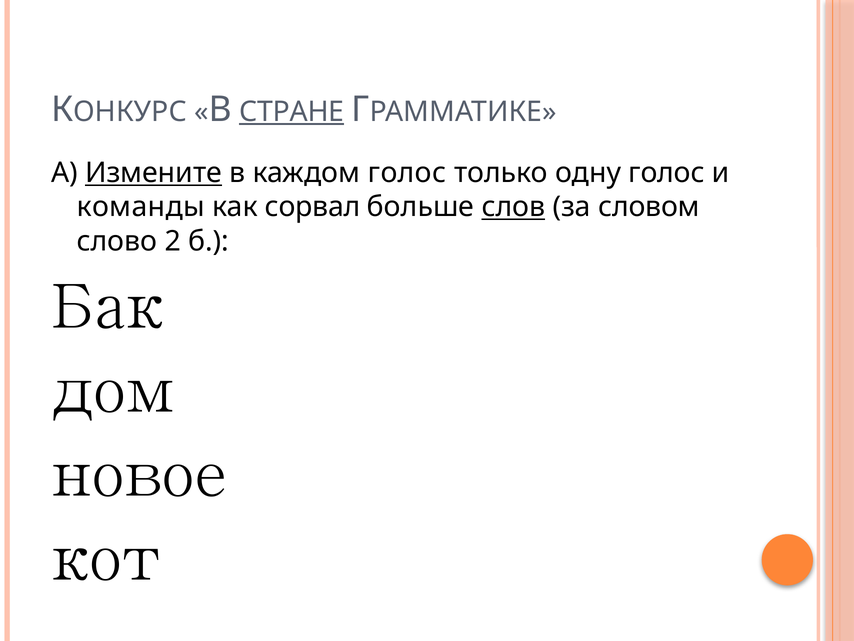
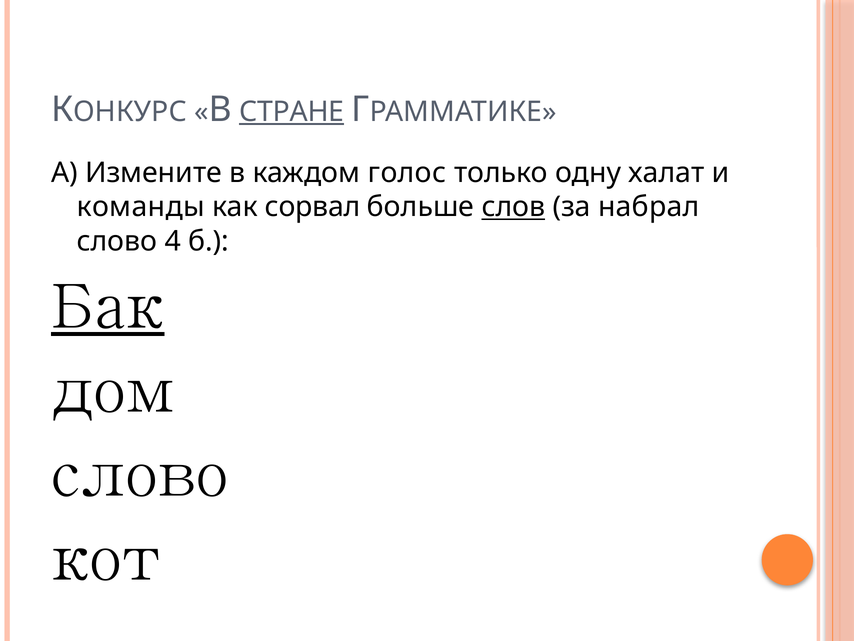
Измените underline: present -> none
одну голос: голос -> халат
словом: словом -> набрал
2: 2 -> 4
Бак underline: none -> present
новое at (140, 474): новое -> слово
